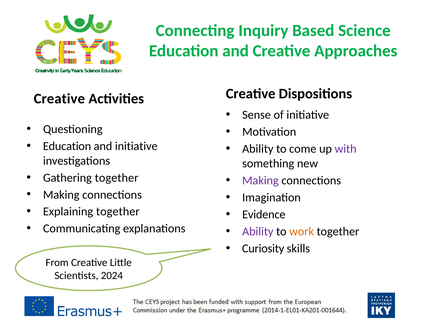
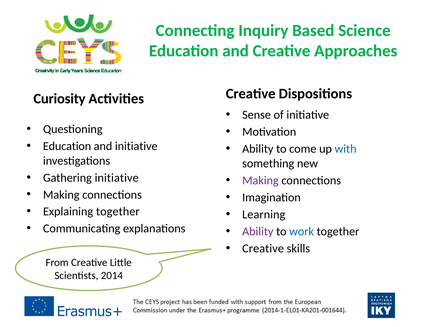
Creative at (59, 99): Creative -> Curiosity
with colour: purple -> blue
Gathering together: together -> initiative
Evidence: Evidence -> Learning
work colour: orange -> blue
Curiosity at (263, 248): Curiosity -> Creative
2024: 2024 -> 2014
